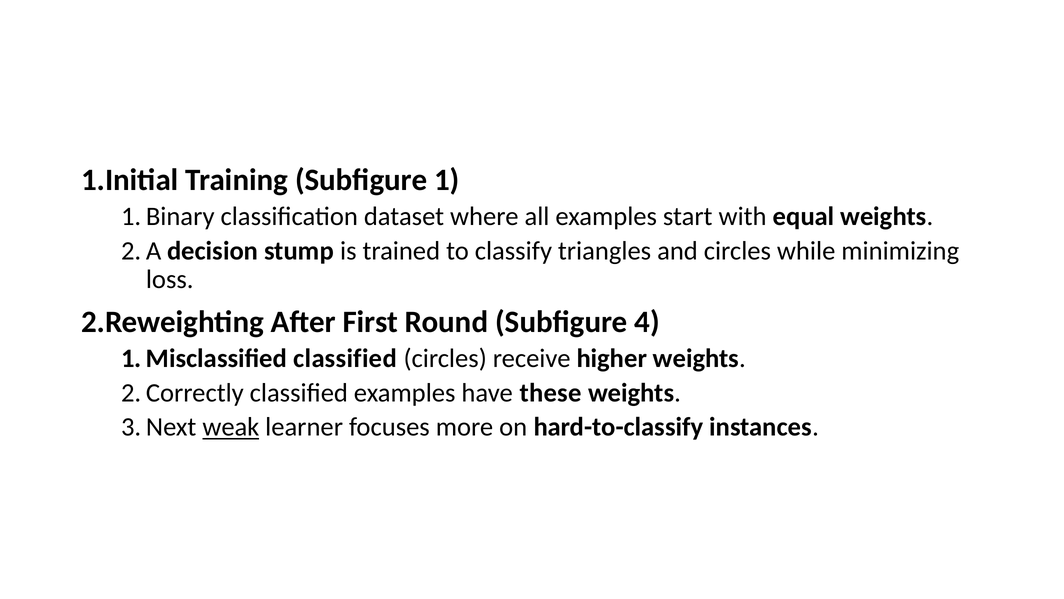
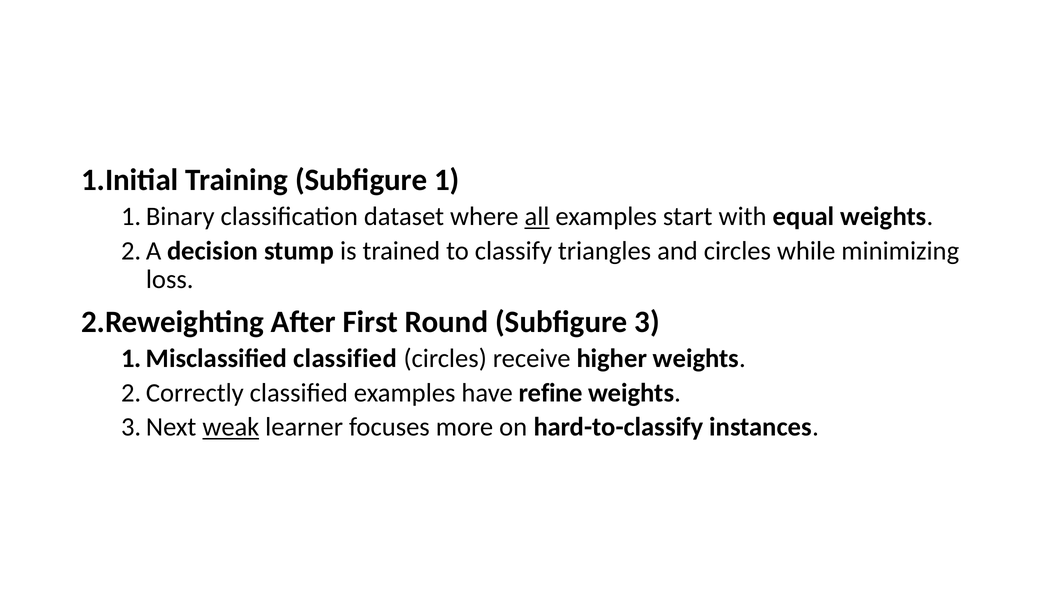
all underline: none -> present
4: 4 -> 3
these: these -> refine
